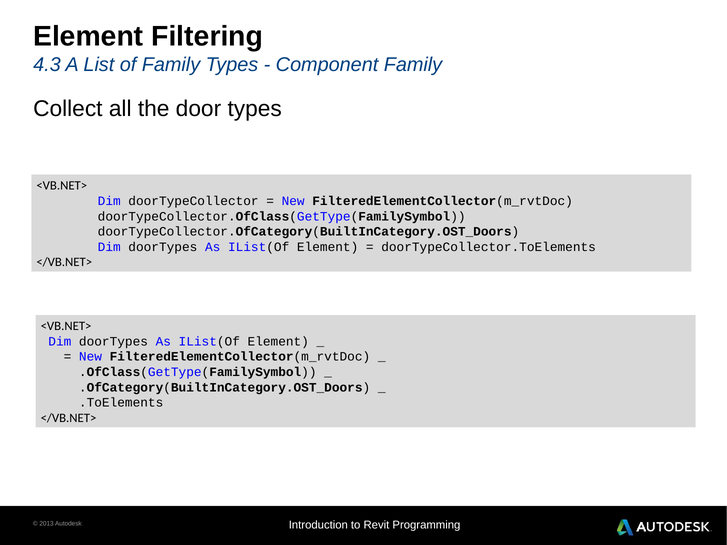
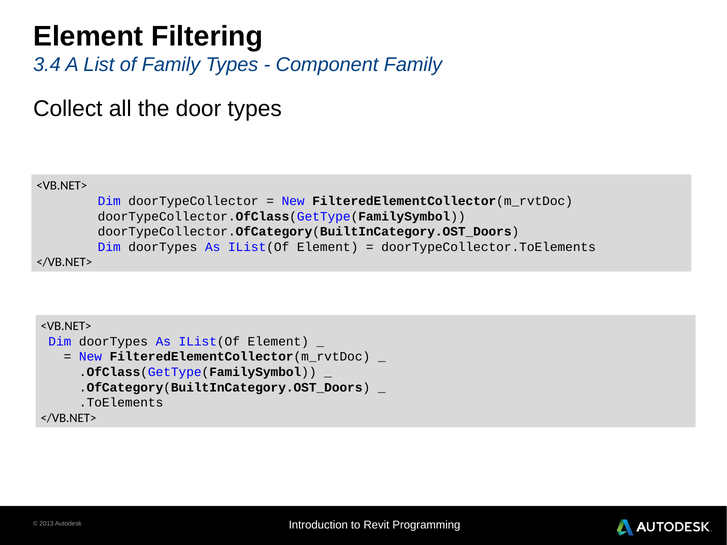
4.3: 4.3 -> 3.4
